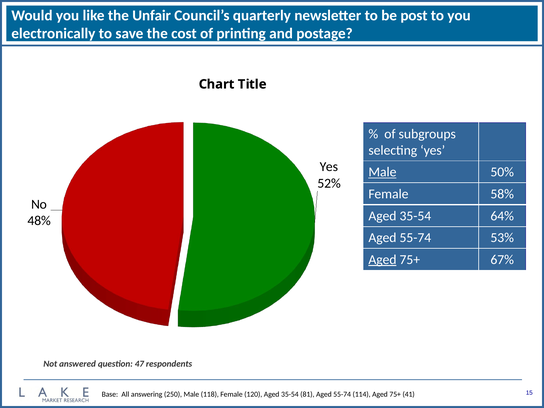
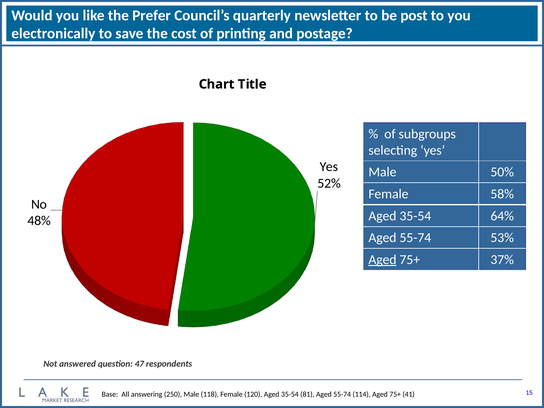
Unfair: Unfair -> Prefer
Male at (382, 172) underline: present -> none
67%: 67% -> 37%
